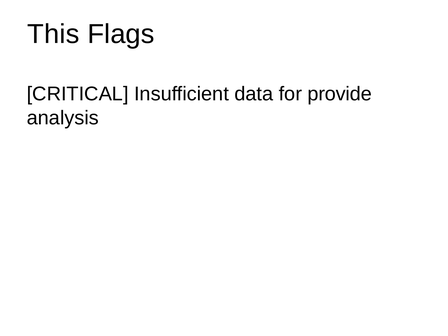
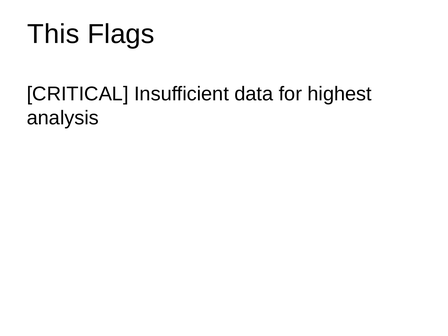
provide: provide -> highest
